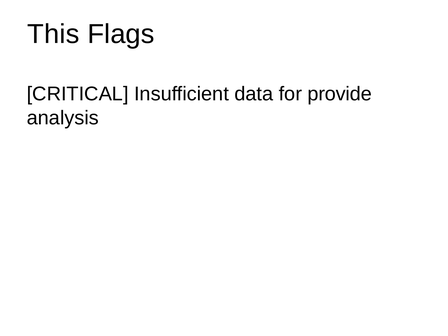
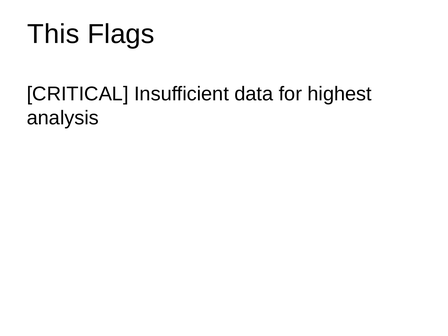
provide: provide -> highest
